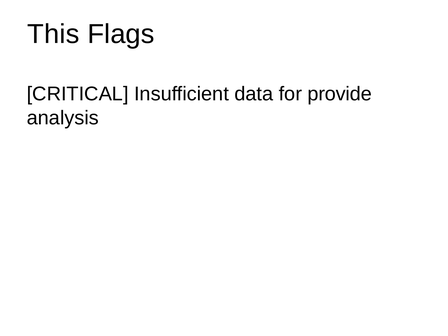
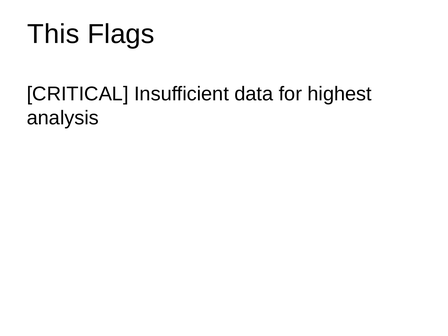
provide: provide -> highest
